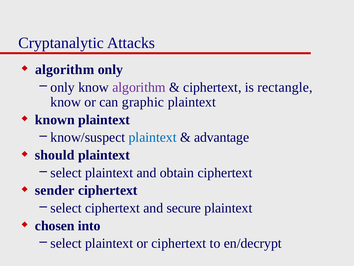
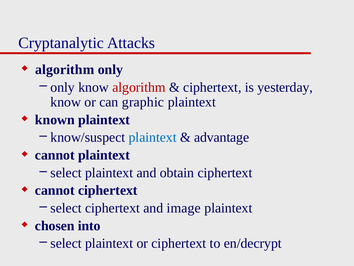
algorithm at (139, 87) colour: purple -> red
rectangle: rectangle -> yesterday
should at (55, 155): should -> cannot
sender at (55, 190): sender -> cannot
secure: secure -> image
